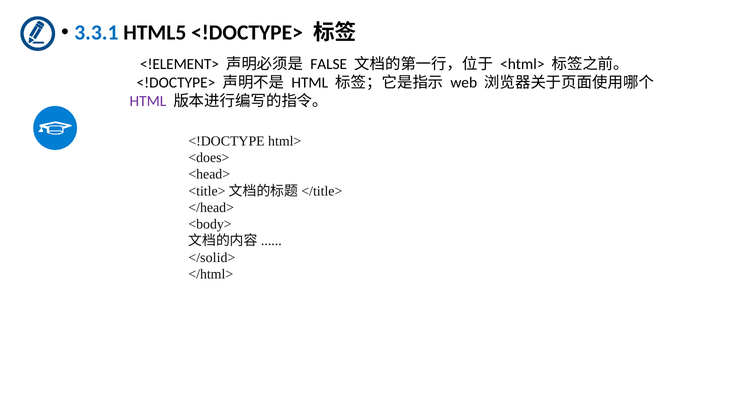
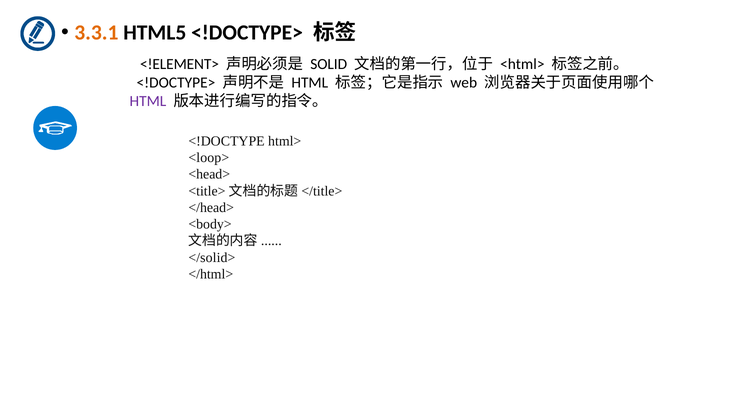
3.3.1 colour: blue -> orange
FALSE: FALSE -> SOLID
<does>: <does> -> <loop>
